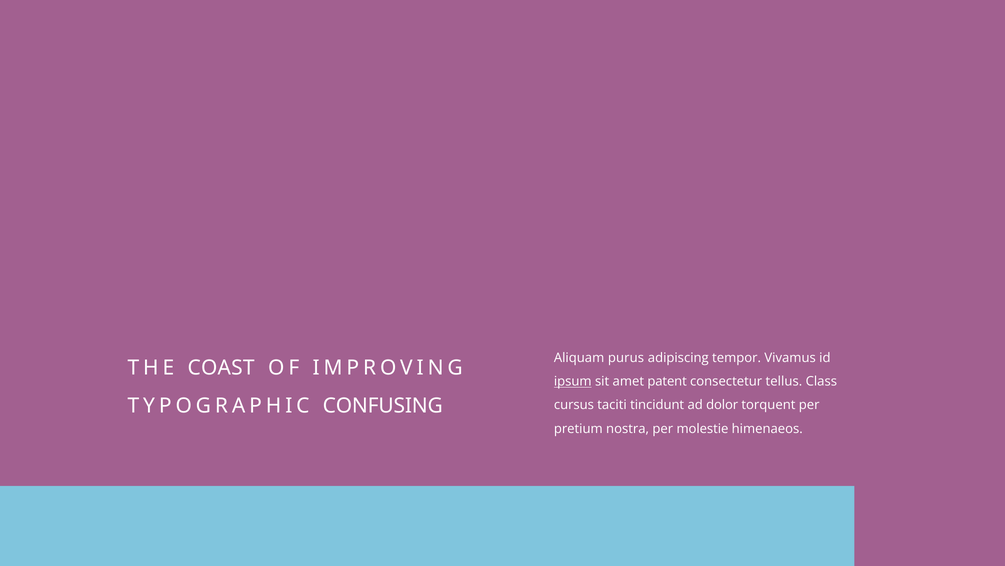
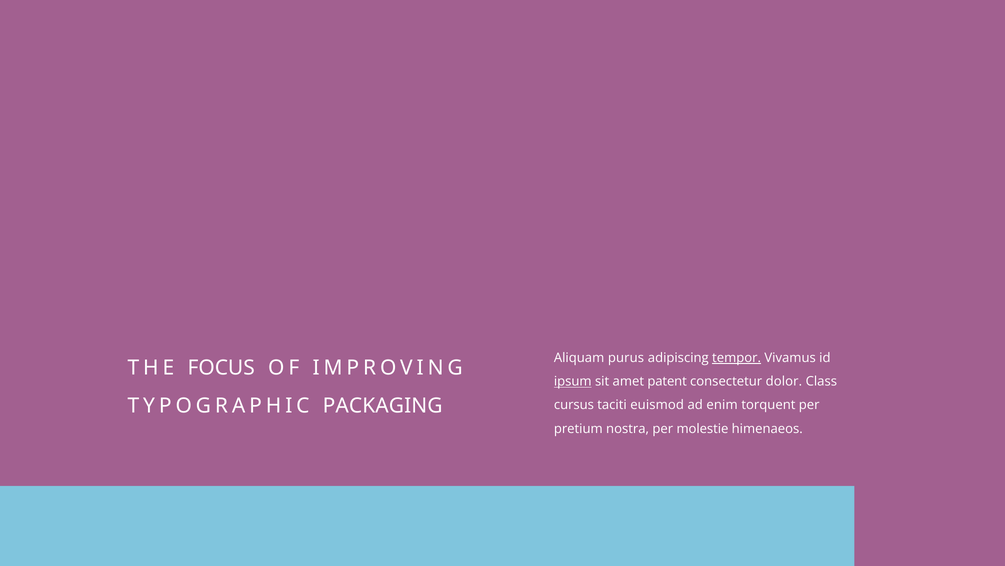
tempor underline: none -> present
COAST: COAST -> FOCUS
tellus: tellus -> dolor
CONFUSING: CONFUSING -> PACKAGING
tincidunt: tincidunt -> euismod
dolor: dolor -> enim
